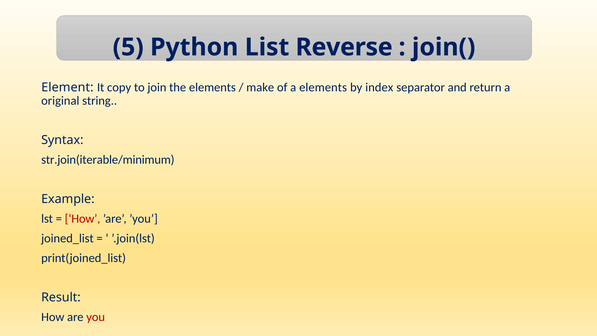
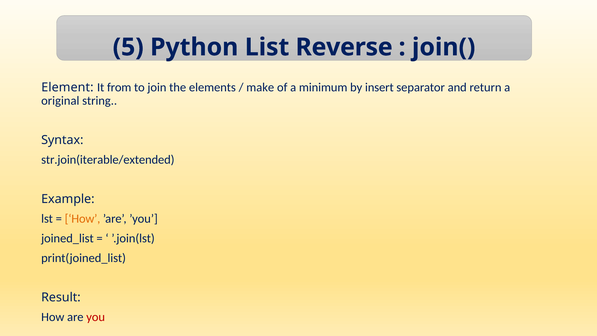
copy: copy -> from
a elements: elements -> minimum
index: index -> insert
str.join(iterable/minimum: str.join(iterable/minimum -> str.join(iterable/extended
How at (83, 219) colour: red -> orange
